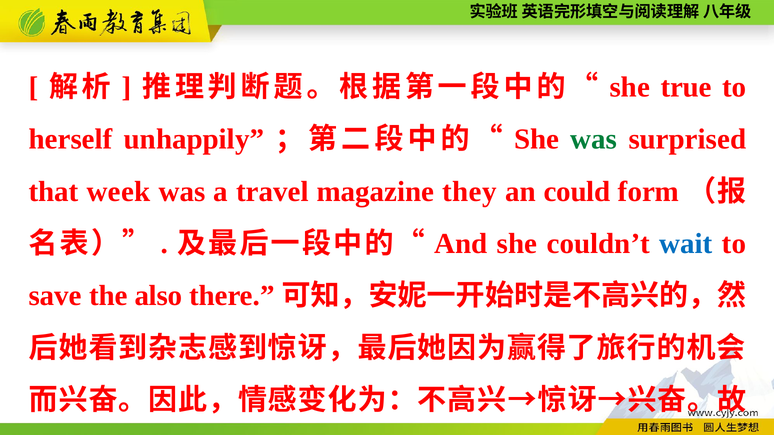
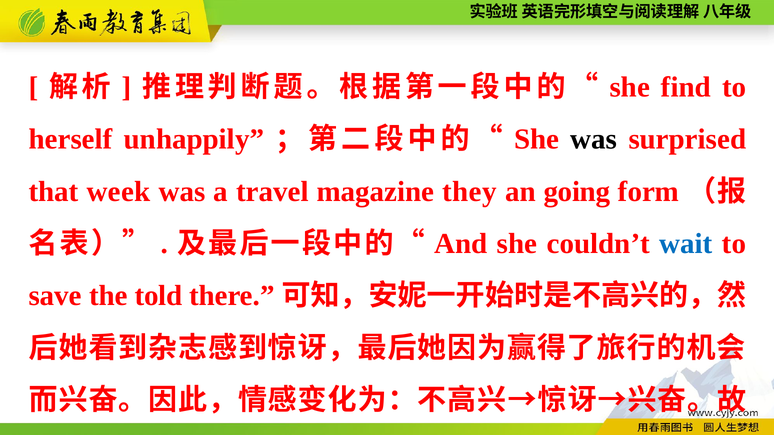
true: true -> find
was at (594, 139) colour: green -> black
could: could -> going
also: also -> told
